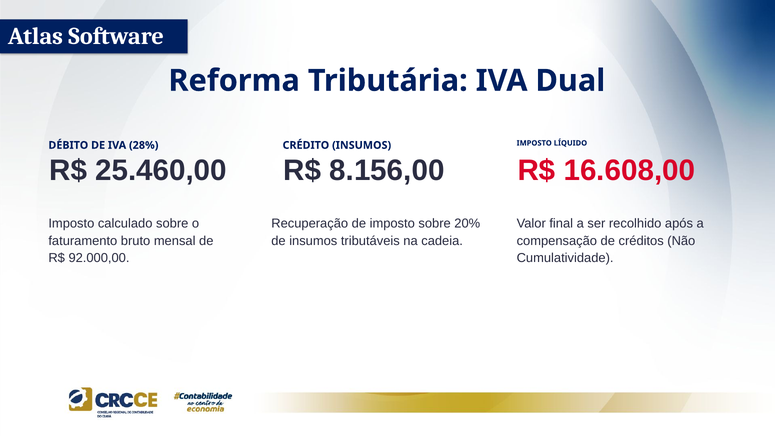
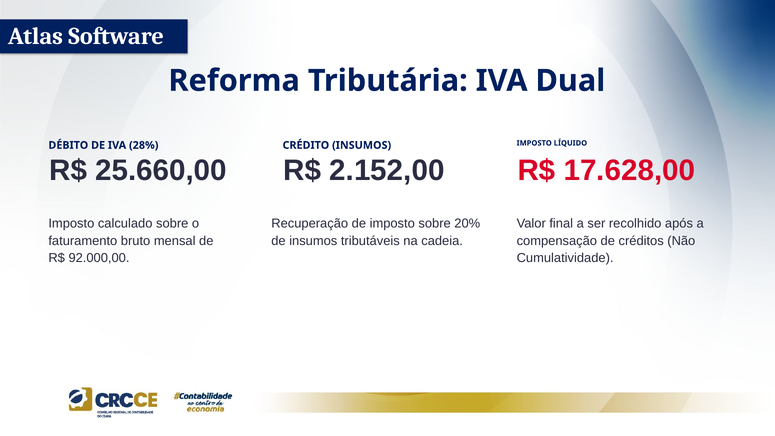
25.460,00: 25.460,00 -> 25.660,00
8.156,00: 8.156,00 -> 2.152,00
16.608,00: 16.608,00 -> 17.628,00
